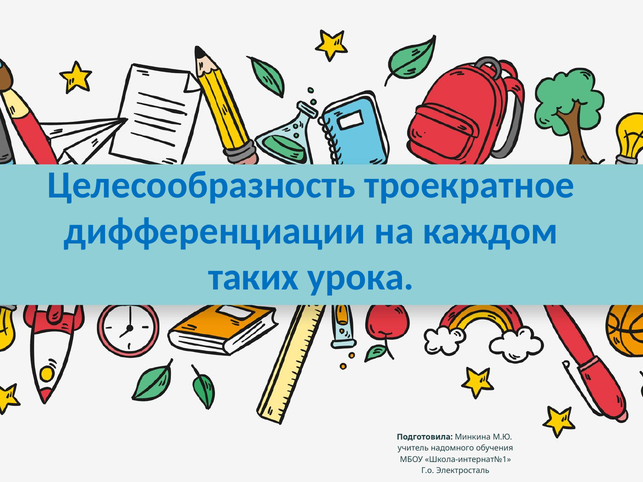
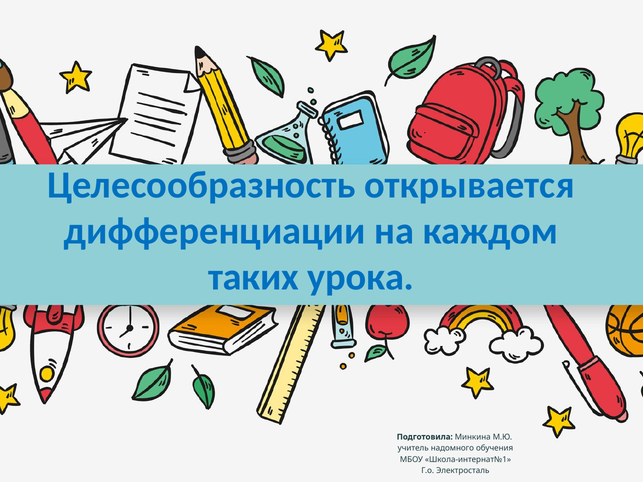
троекратное: троекратное -> открывается
